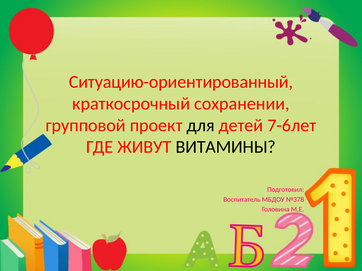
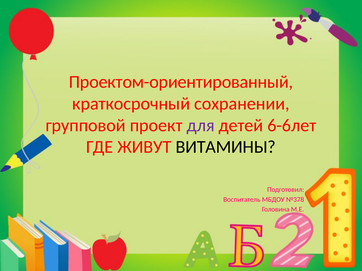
Ситуацию-ориентированный: Ситуацию-ориентированный -> Проектом-ориентированный
для colour: black -> purple
7-6лет: 7-6лет -> 6-6лет
